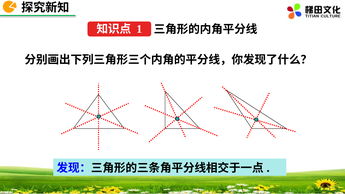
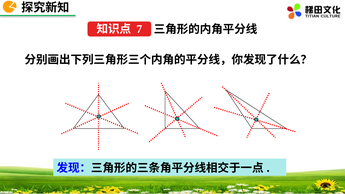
1: 1 -> 7
